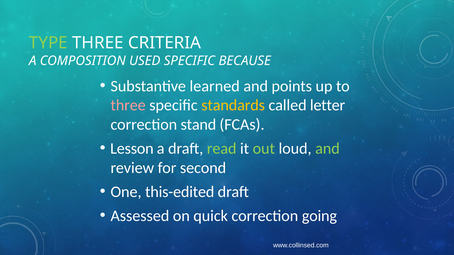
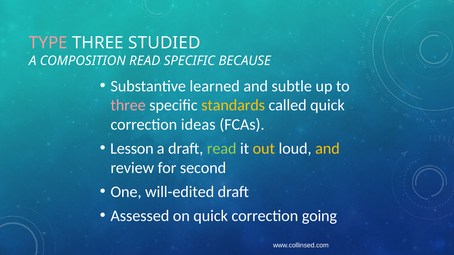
TYPE colour: light green -> pink
CRITERIA: CRITERIA -> STUDIED
COMPOSITION USED: USED -> READ
points: points -> subtle
called letter: letter -> quick
stand: stand -> ideas
out colour: light green -> yellow
and at (327, 149) colour: light green -> yellow
this-edited: this-edited -> will-edited
